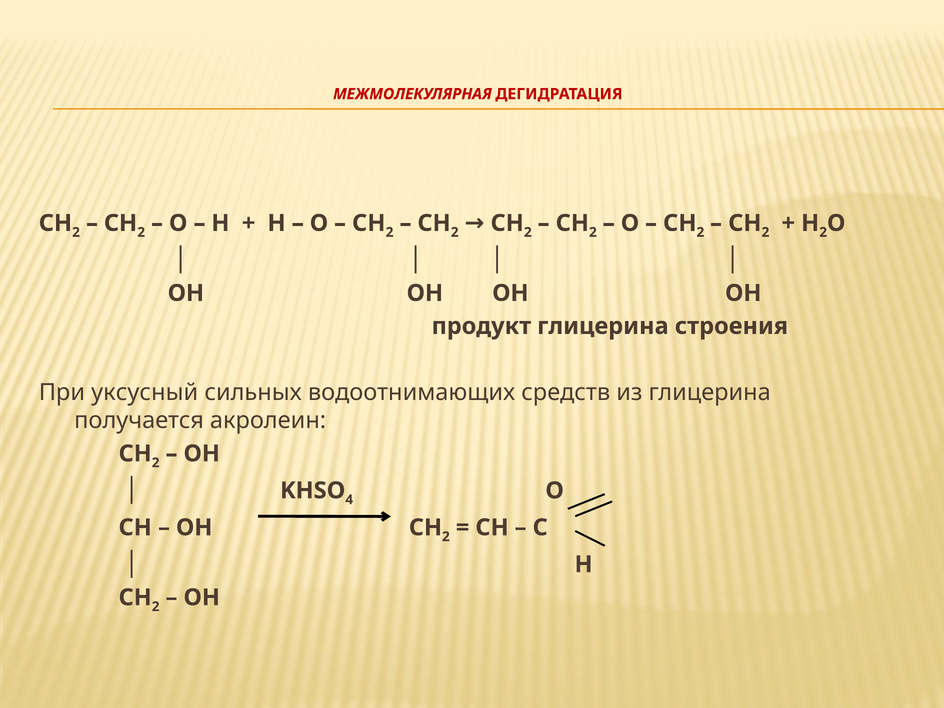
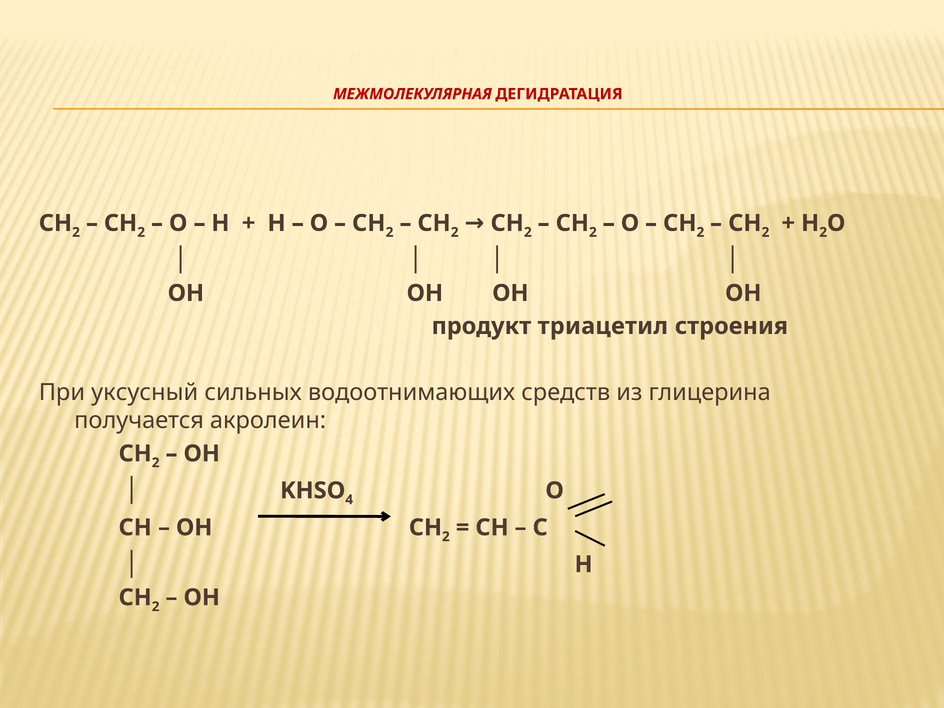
продукт глицерина: глицерина -> триацетил
